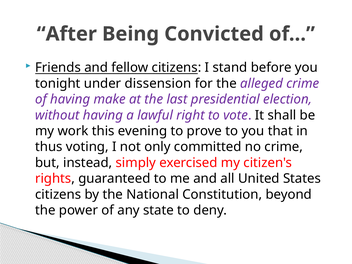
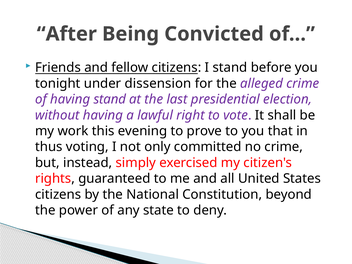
having make: make -> stand
